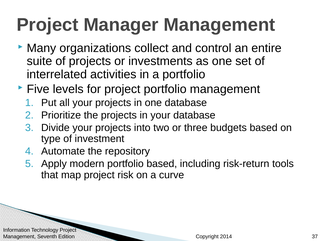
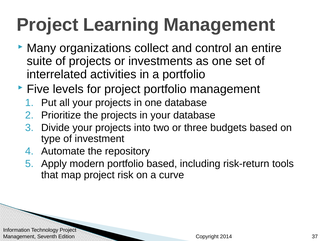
Manager: Manager -> Learning
